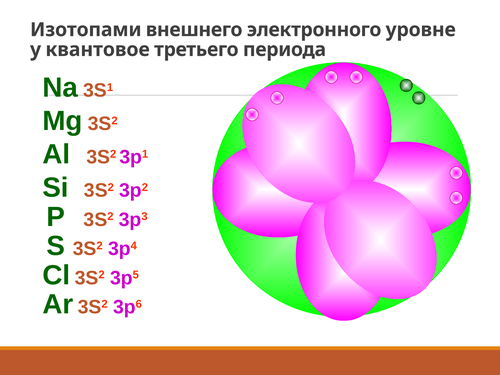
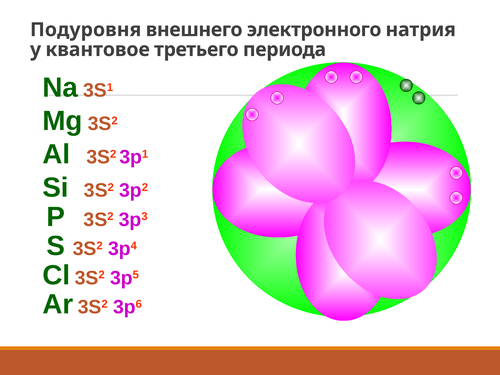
Изотопами: Изотопами -> Подуровня
уровне: уровне -> натрия
